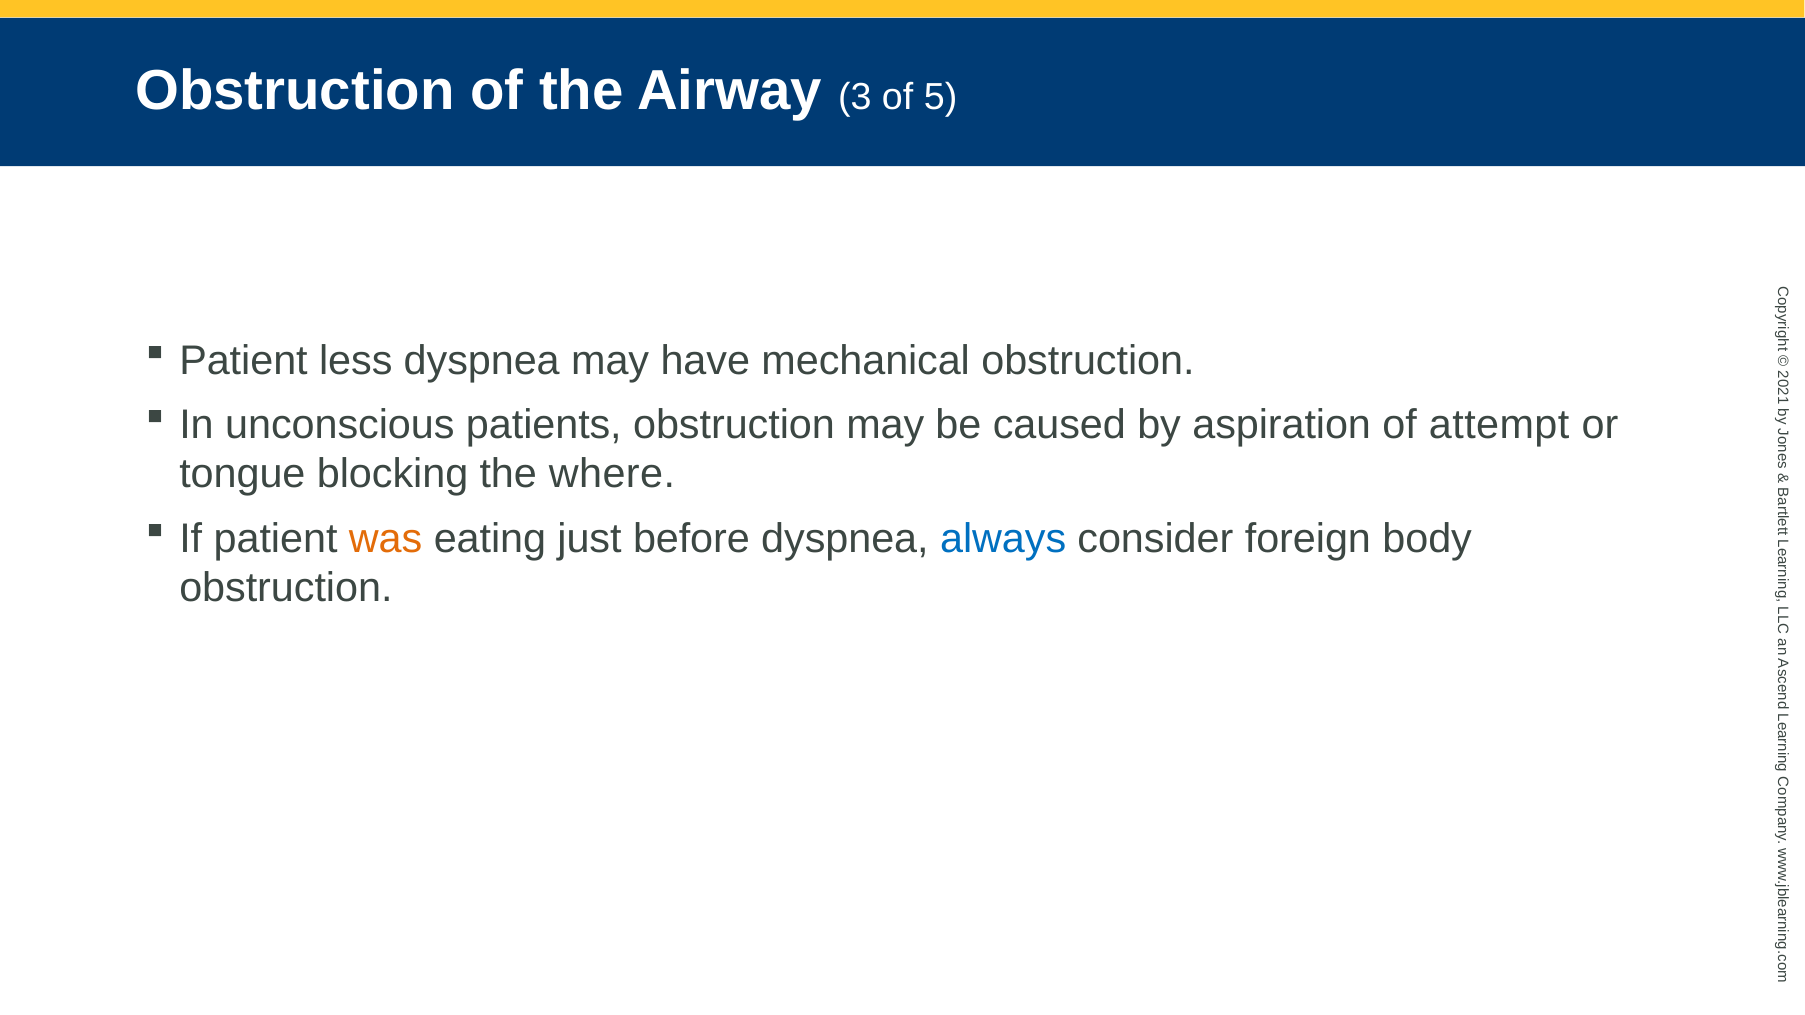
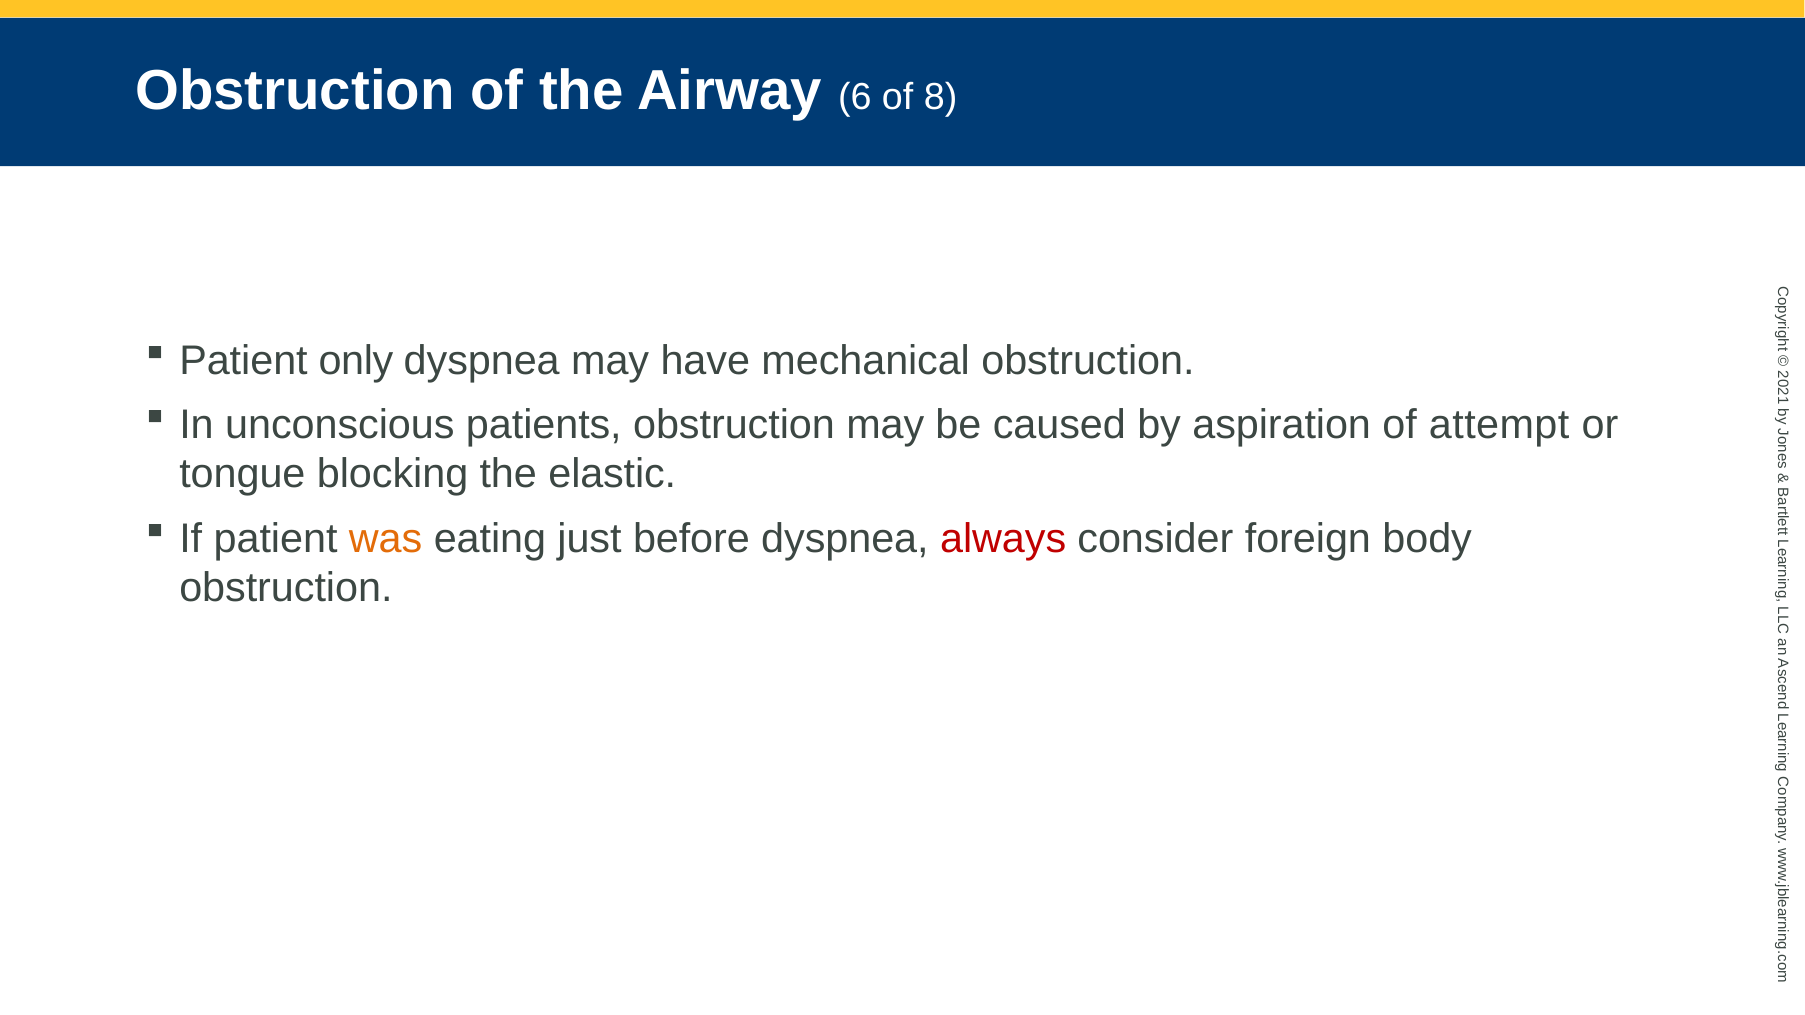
3: 3 -> 6
5: 5 -> 8
less: less -> only
where: where -> elastic
always colour: blue -> red
